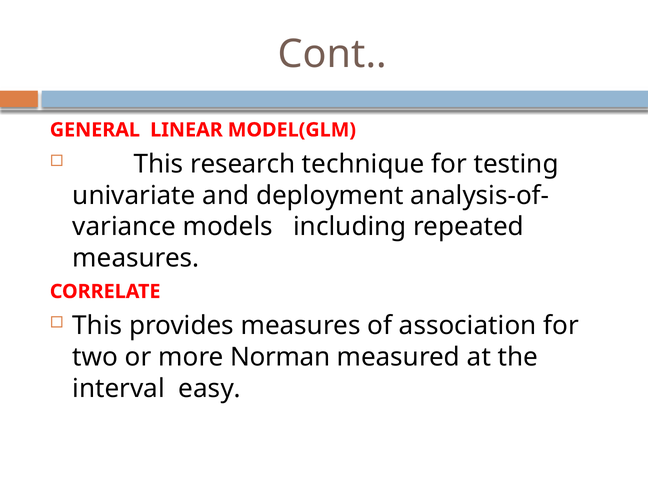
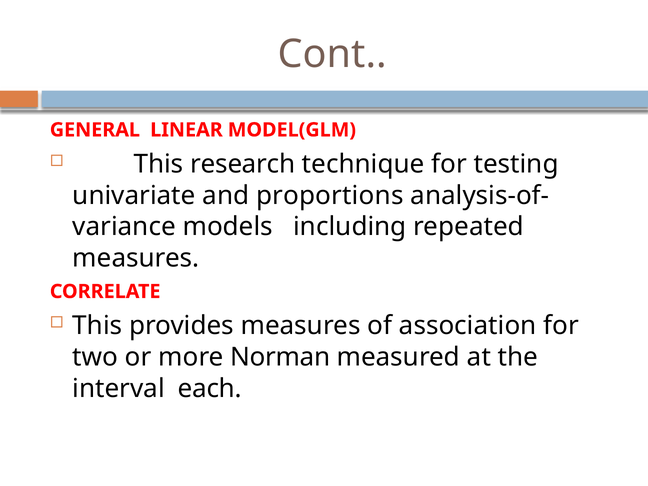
deployment: deployment -> proportions
easy: easy -> each
